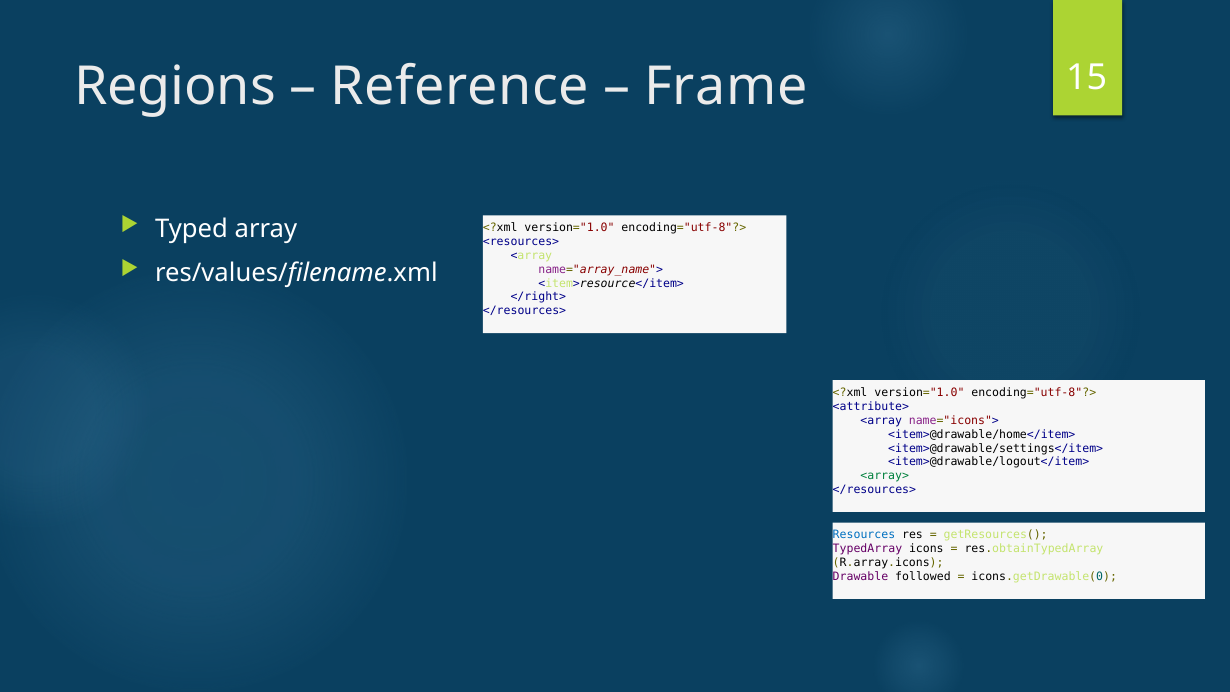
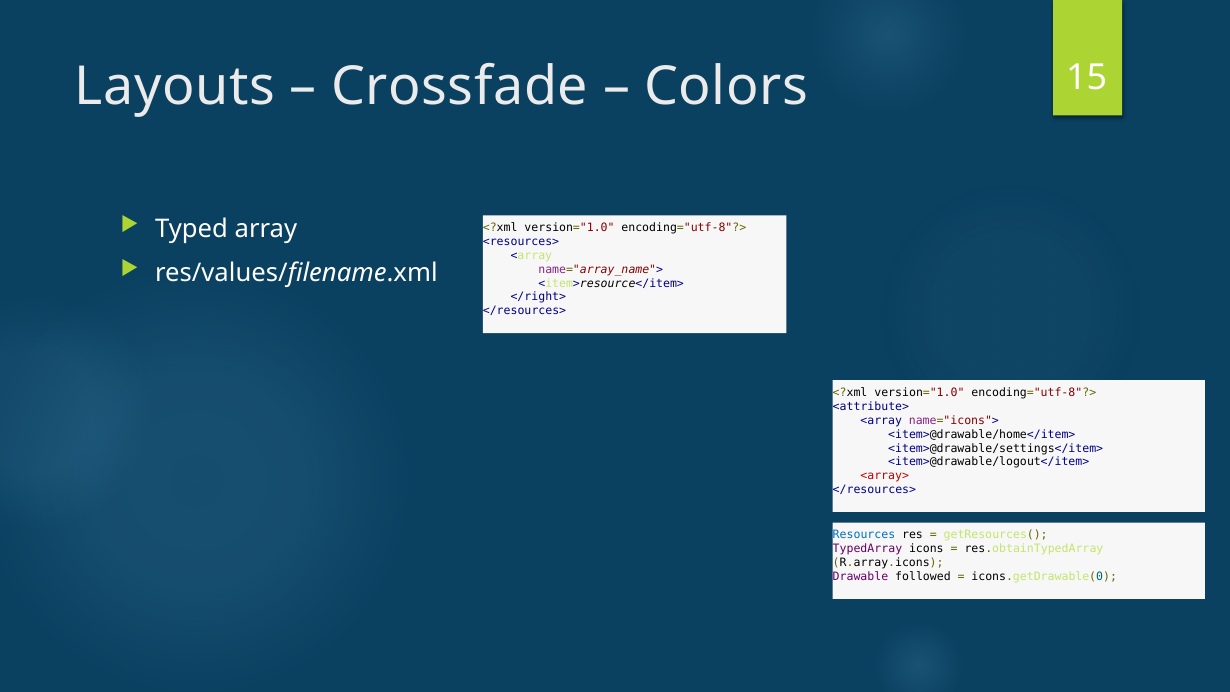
Regions: Regions -> Layouts
Reference: Reference -> Crossfade
Frame: Frame -> Colors
<array> colour: green -> red
